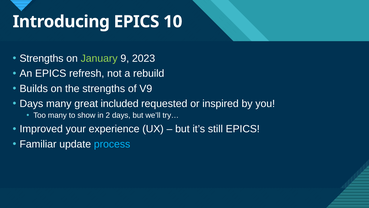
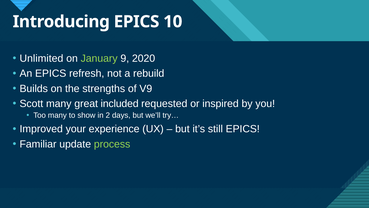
Strengths at (42, 58): Strengths -> Unlimited
2023: 2023 -> 2020
Days at (31, 103): Days -> Scott
process colour: light blue -> light green
